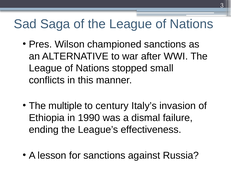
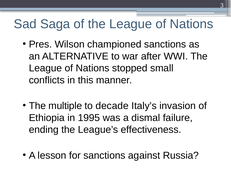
century: century -> decade
1990: 1990 -> 1995
